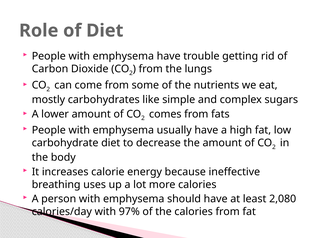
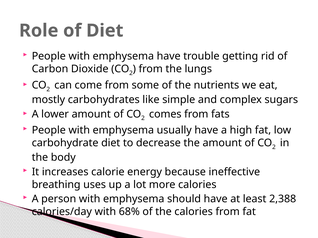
2,080: 2,080 -> 2,388
97%: 97% -> 68%
